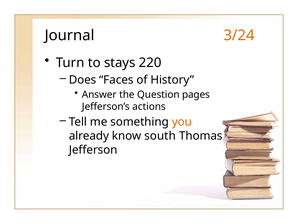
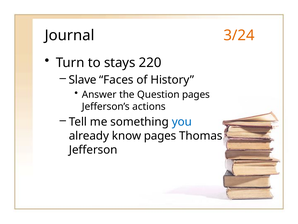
Does: Does -> Slave
you colour: orange -> blue
know south: south -> pages
